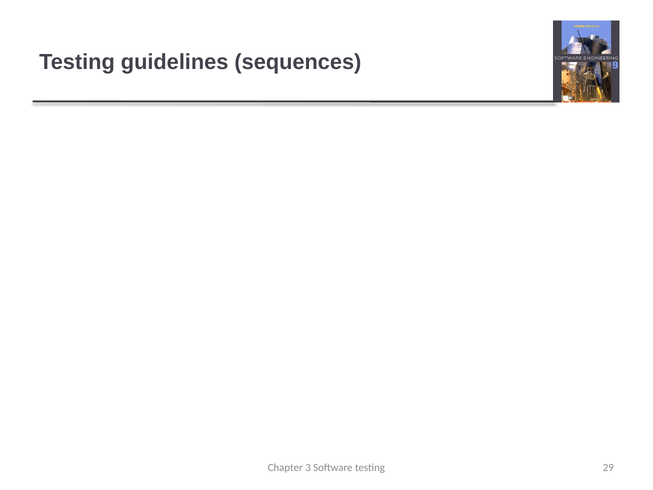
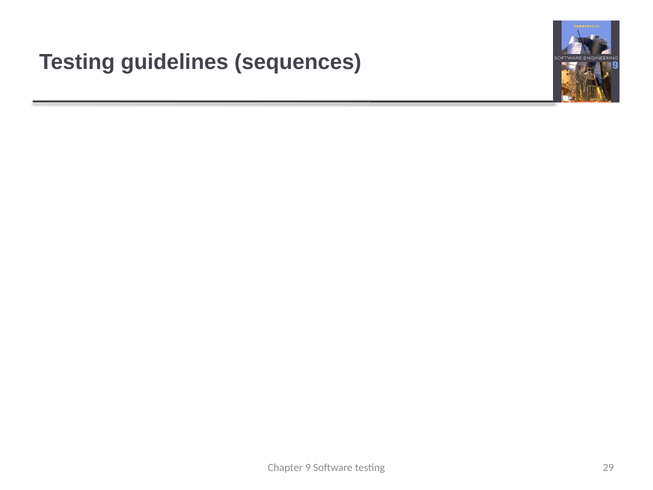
3: 3 -> 9
